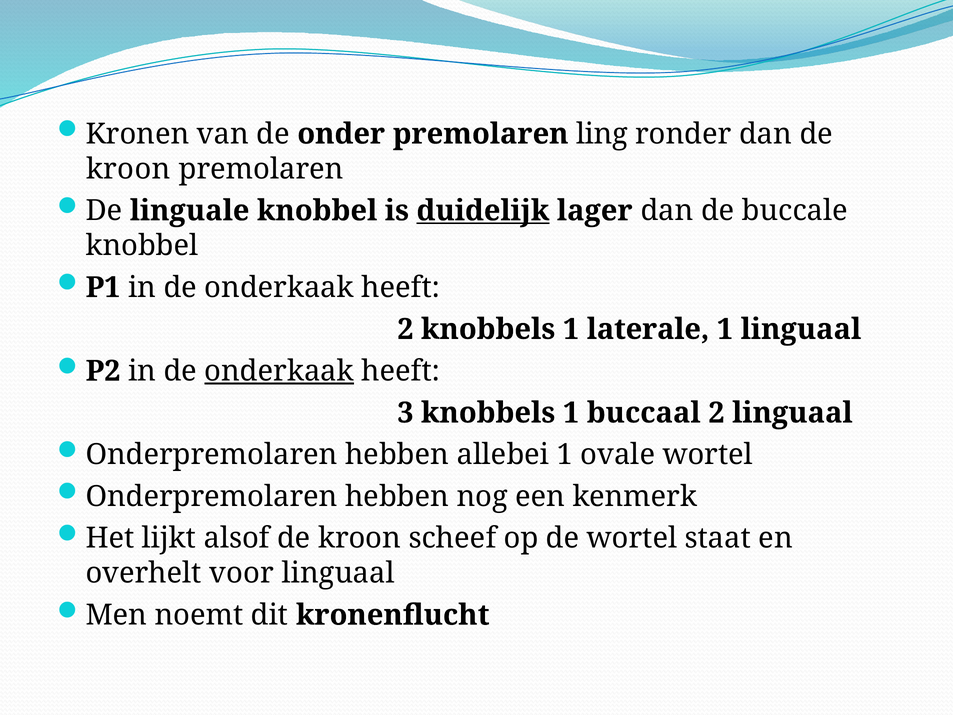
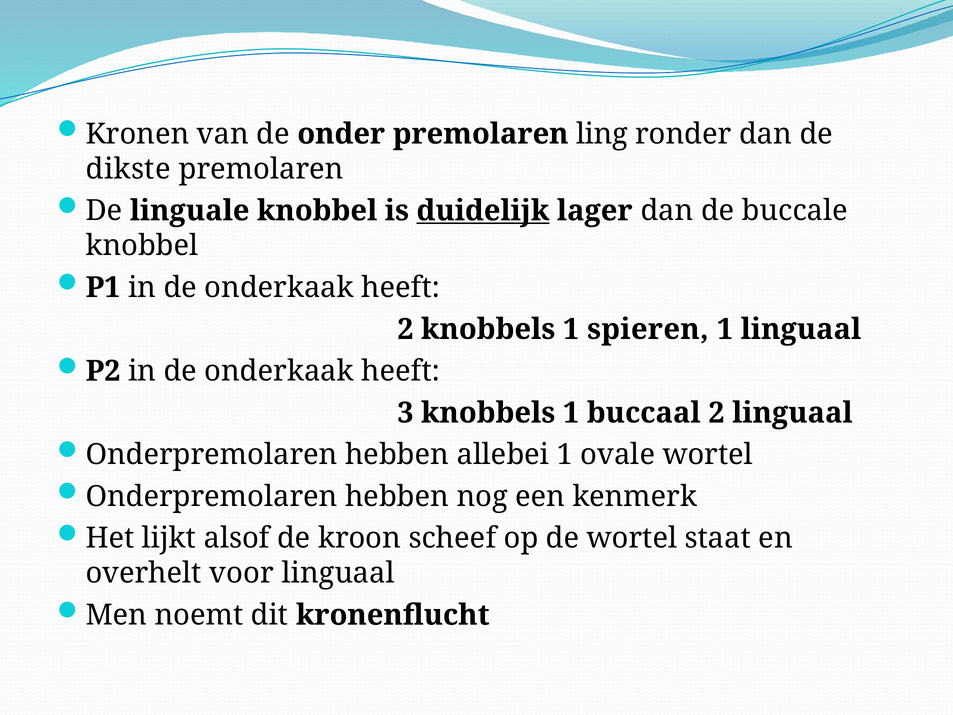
kroon at (128, 169): kroon -> dikste
laterale: laterale -> spieren
onderkaak at (279, 371) underline: present -> none
